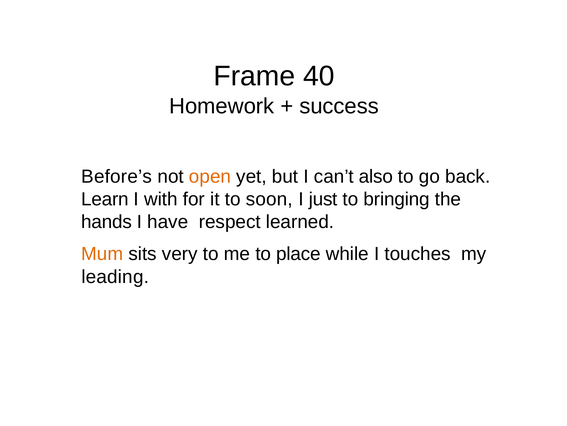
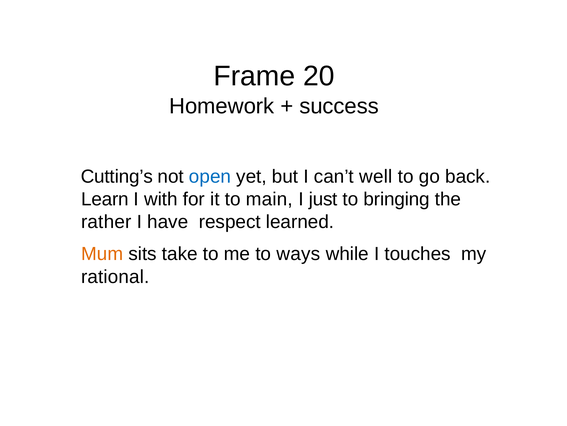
40: 40 -> 20
Before’s: Before’s -> Cutting’s
open colour: orange -> blue
also: also -> well
soon: soon -> main
hands: hands -> rather
very: very -> take
place: place -> ways
leading: leading -> rational
